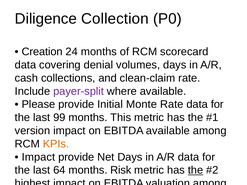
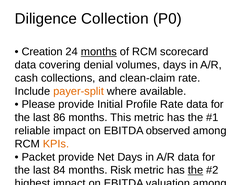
months at (99, 52) underline: none -> present
payer-split colour: purple -> orange
Monte: Monte -> Profile
99: 99 -> 86
version: version -> reliable
EBITDA available: available -> observed
Impact at (38, 157): Impact -> Packet
64: 64 -> 84
